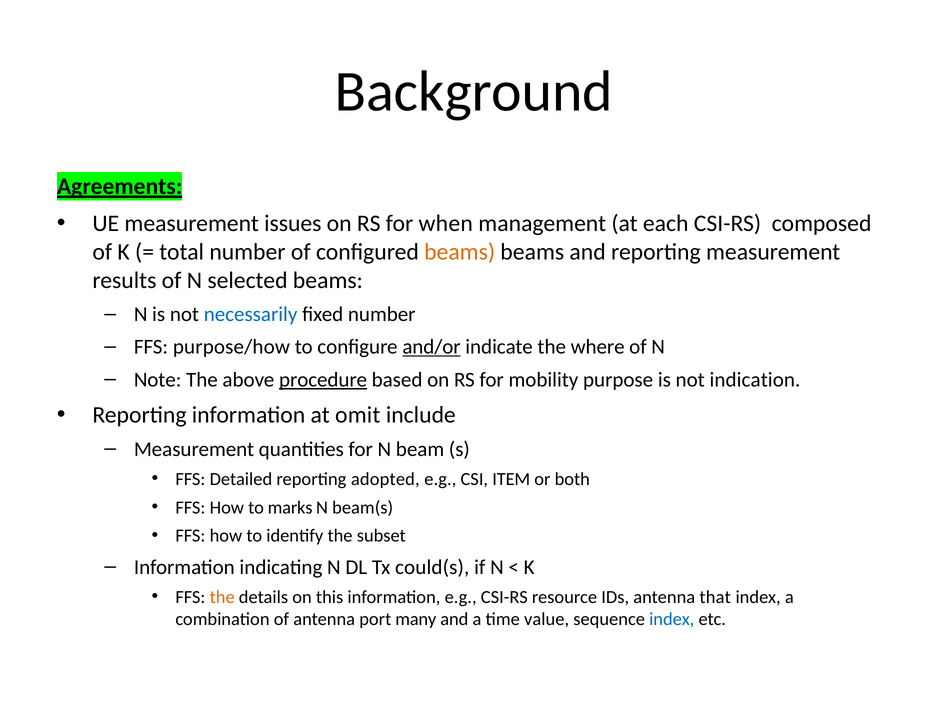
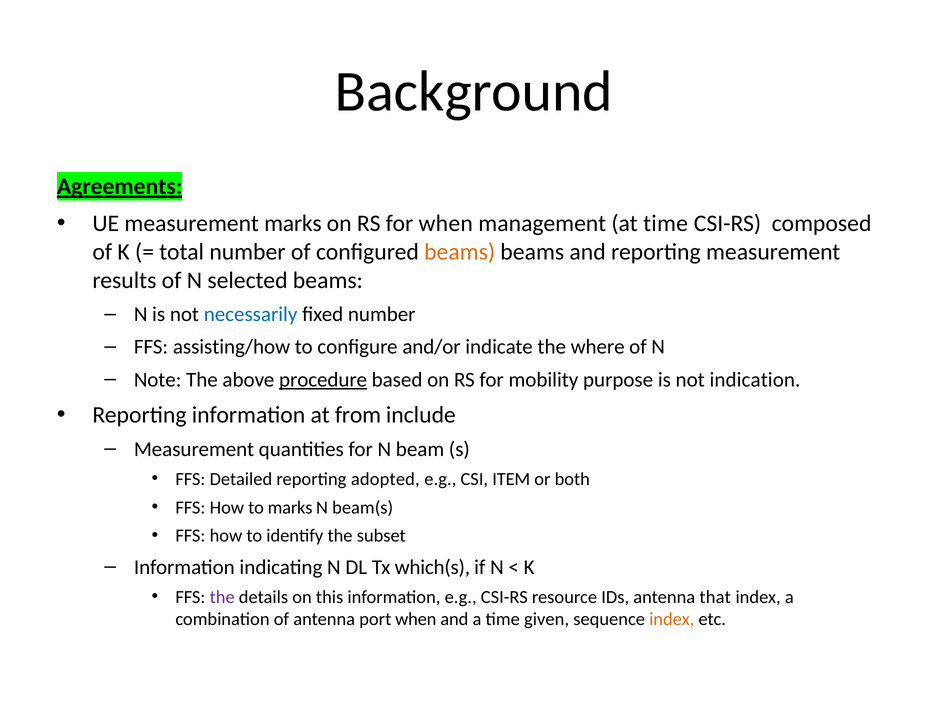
measurement issues: issues -> marks
at each: each -> time
purpose/how: purpose/how -> assisting/how
and/or underline: present -> none
omit: omit -> from
could(s: could(s -> which(s
the at (222, 597) colour: orange -> purple
port many: many -> when
value: value -> given
index at (672, 619) colour: blue -> orange
